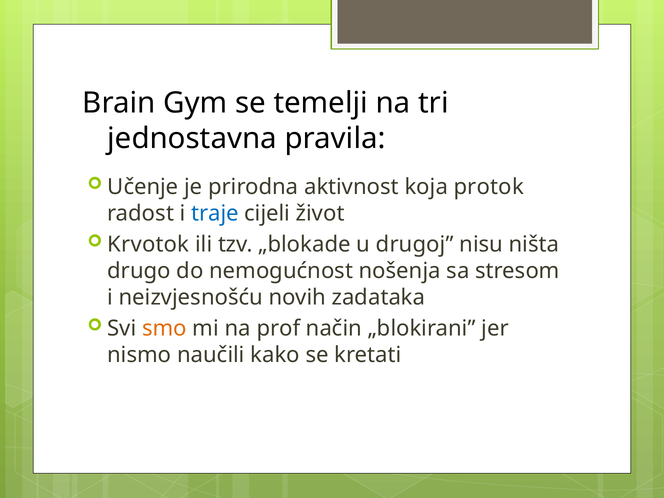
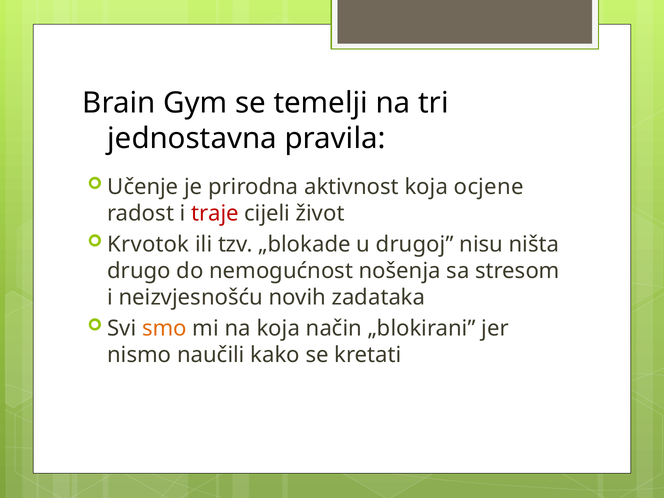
protok: protok -> ocjene
traje colour: blue -> red
na prof: prof -> koja
